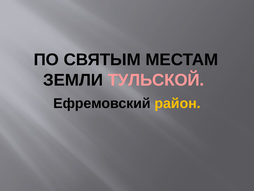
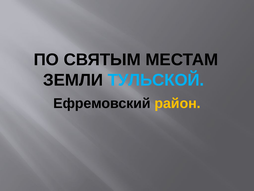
ТУЛЬСКОЙ colour: pink -> light blue
